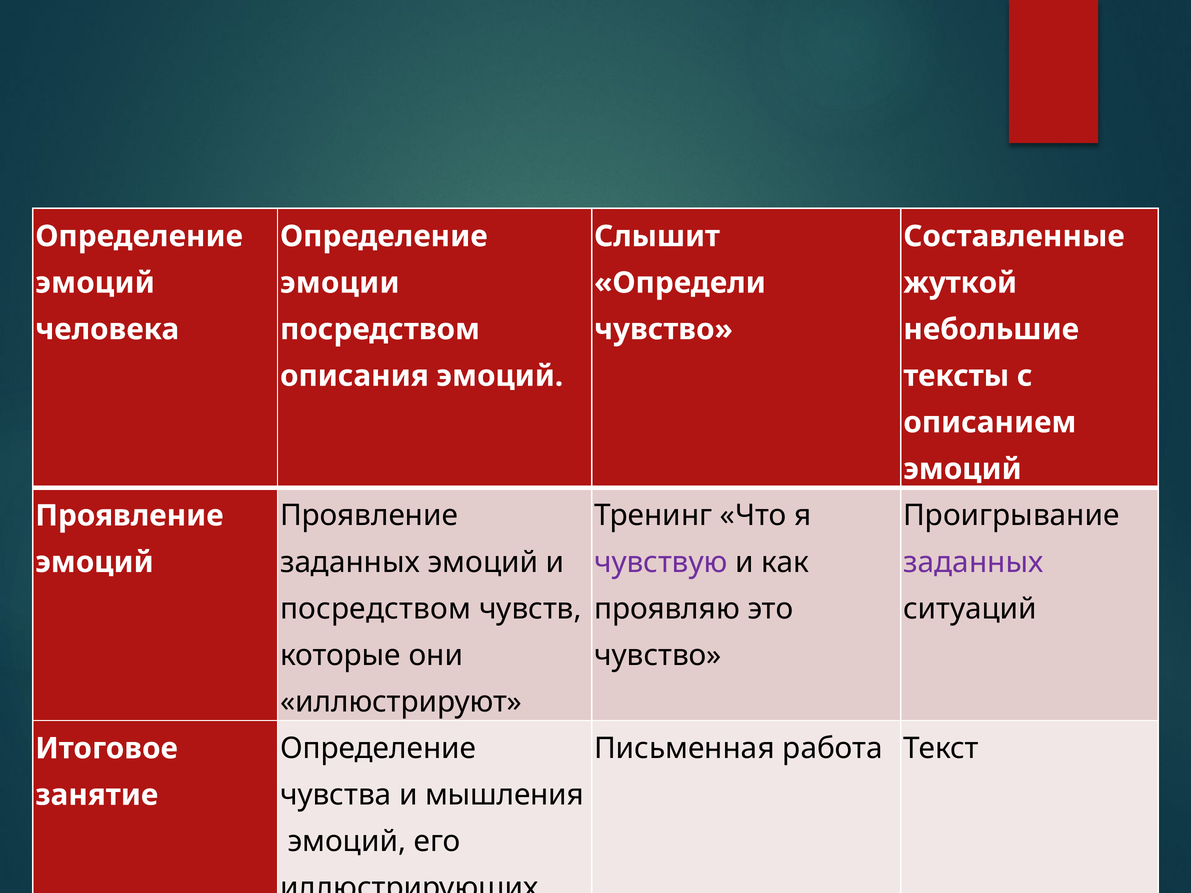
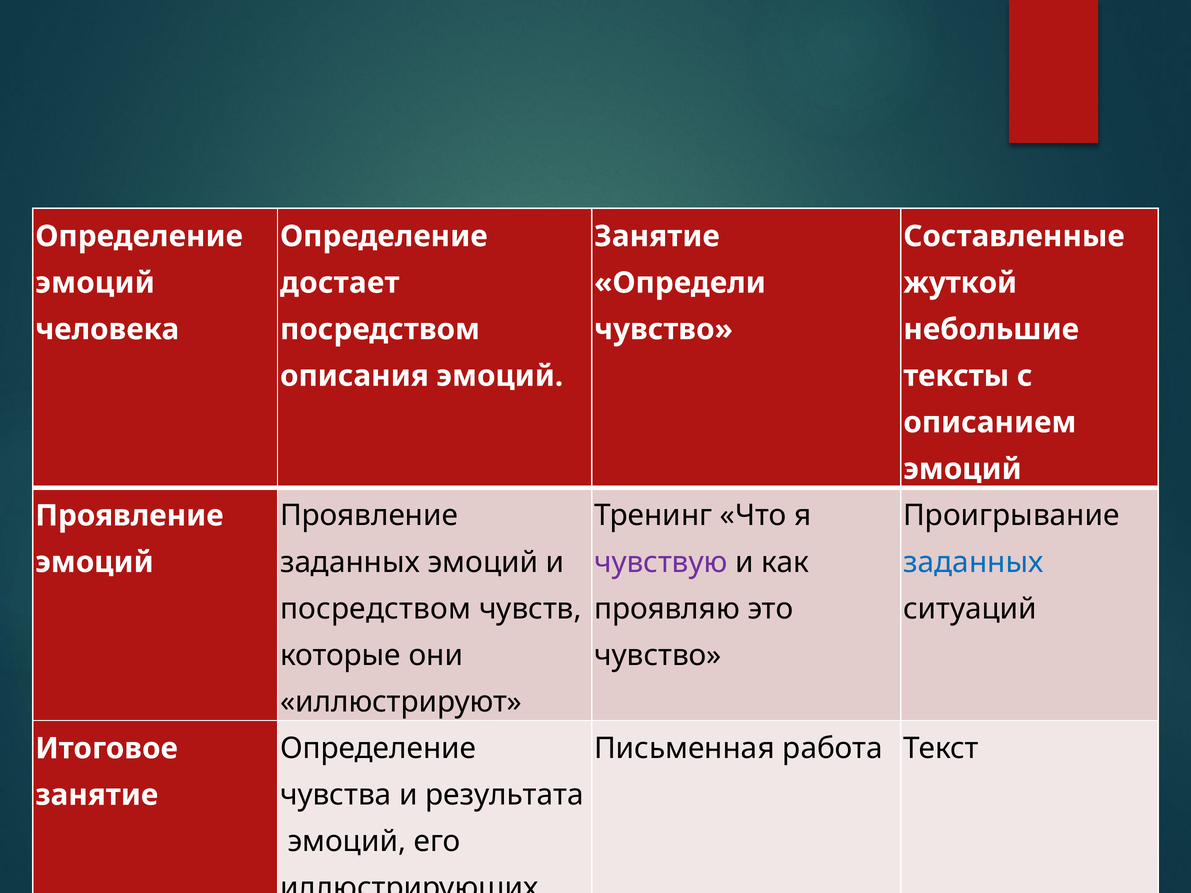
Слышит at (657, 236): Слышит -> Занятие
эмоции: эмоции -> достает
заданных at (973, 562) colour: purple -> blue
мышления: мышления -> результата
